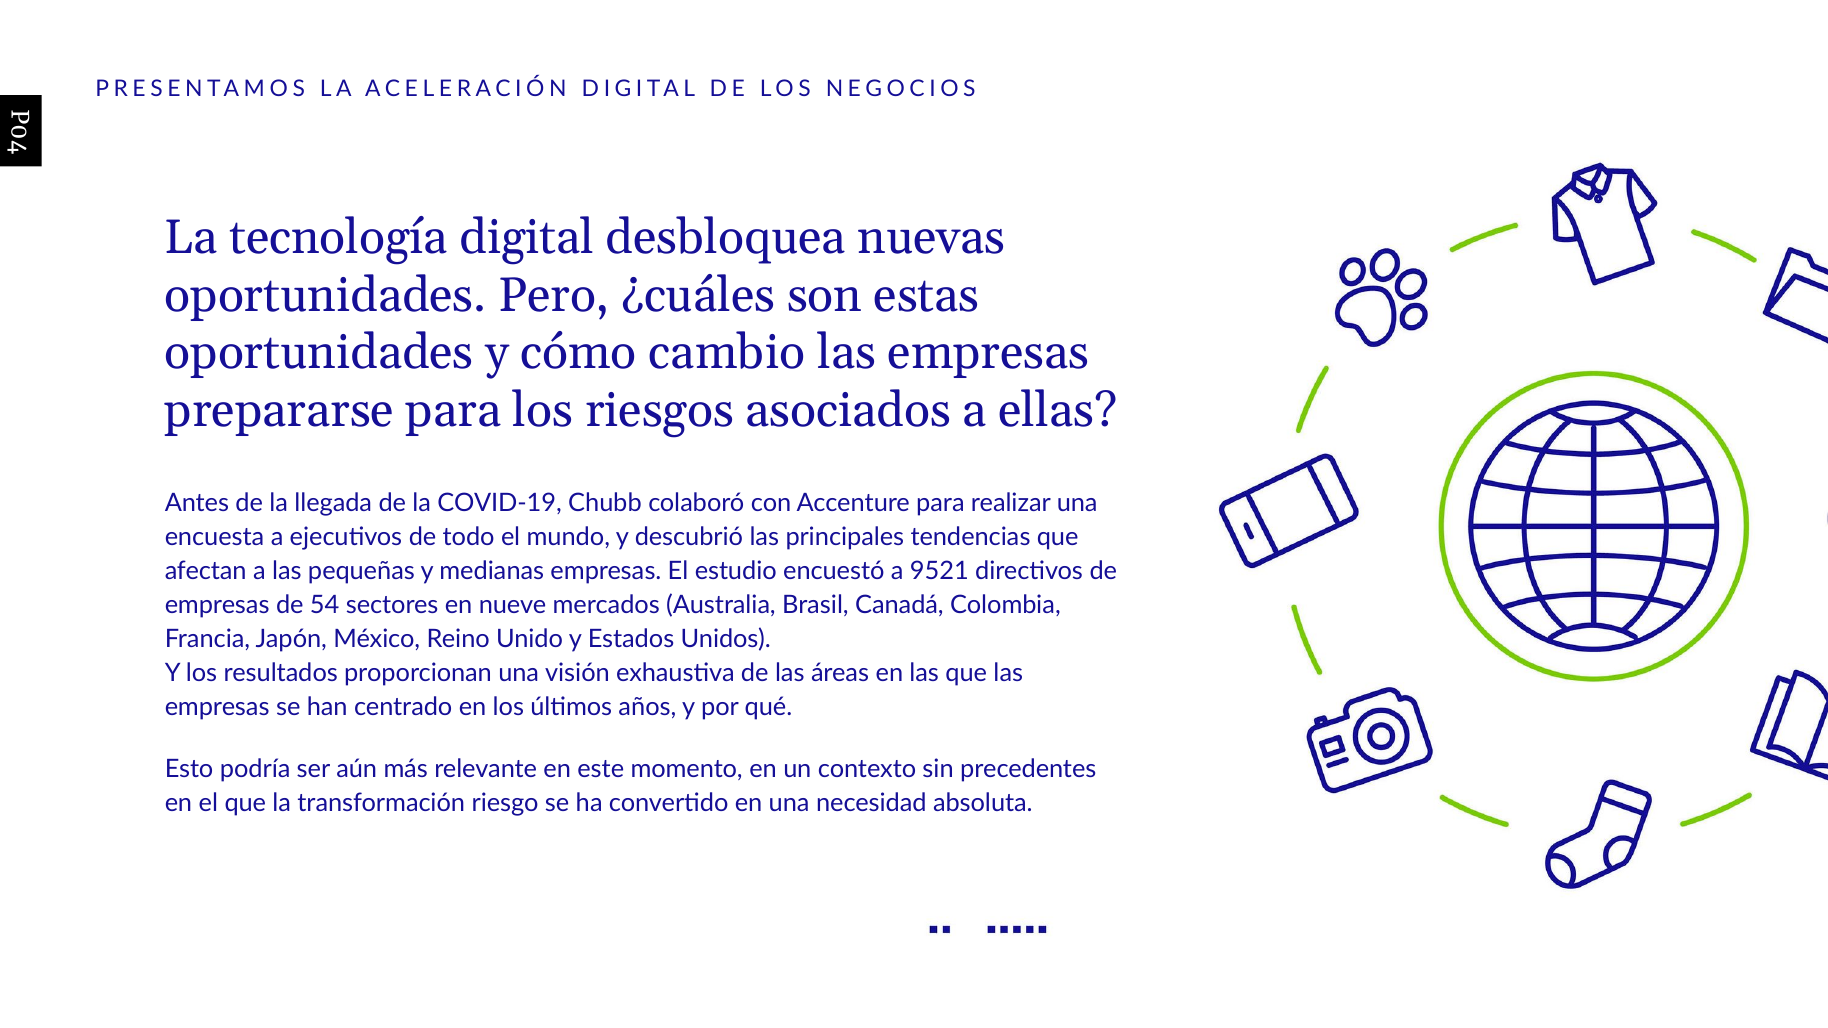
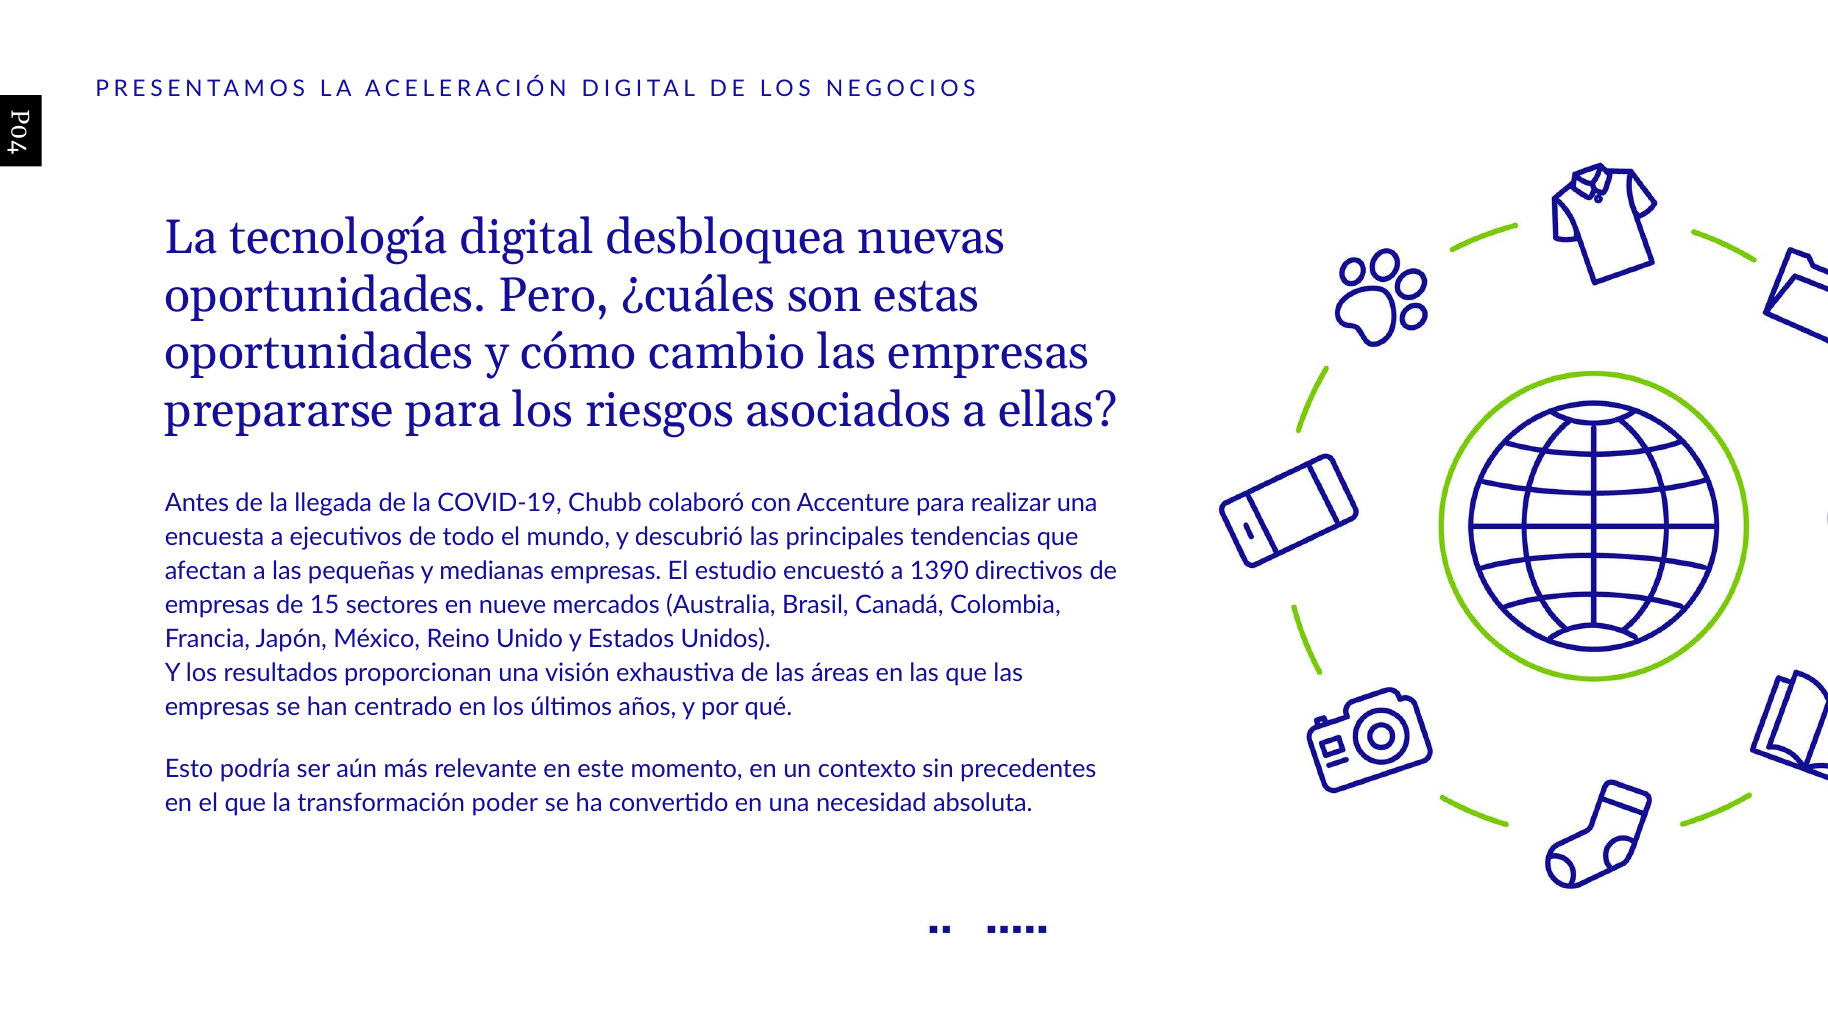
9521: 9521 -> 1390
54: 54 -> 15
riesgo: riesgo -> poder
